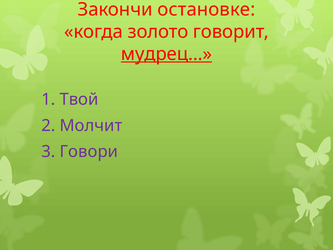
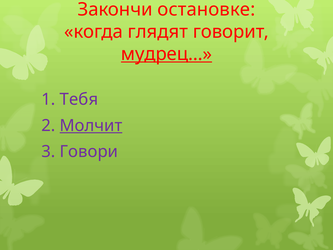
золото: золото -> глядят
Твой: Твой -> Тебя
Молчит underline: none -> present
